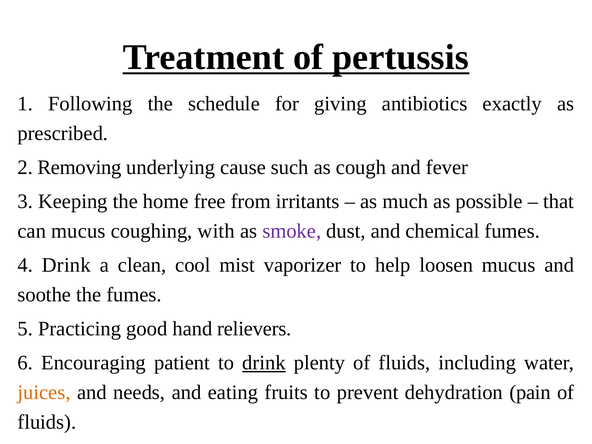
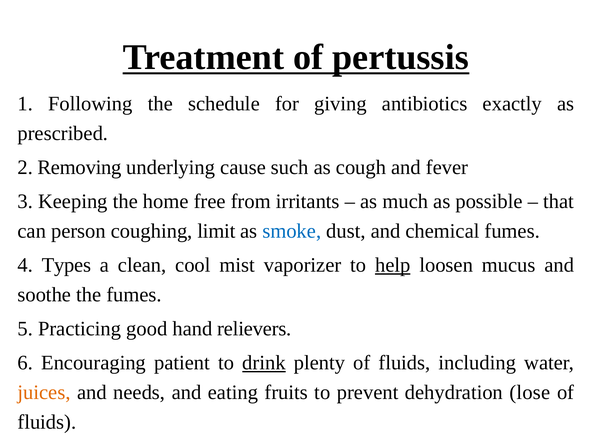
can mucus: mucus -> person
with: with -> limit
smoke colour: purple -> blue
4 Drink: Drink -> Types
help underline: none -> present
pain: pain -> lose
